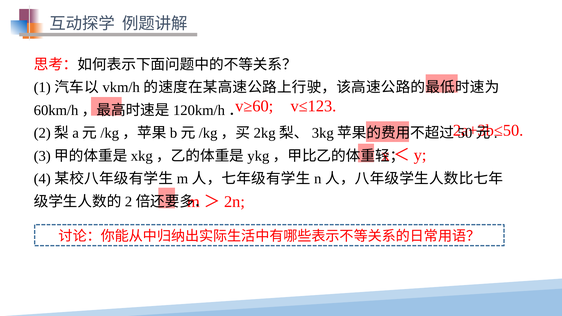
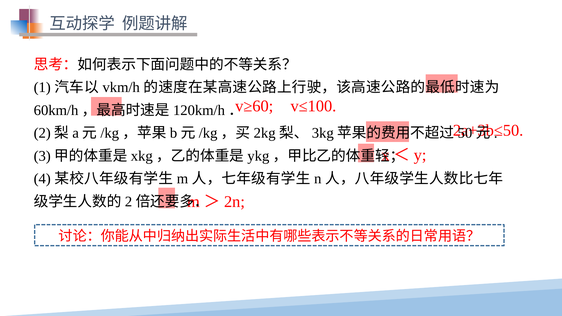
v≤123: v≤123 -> v≤100
